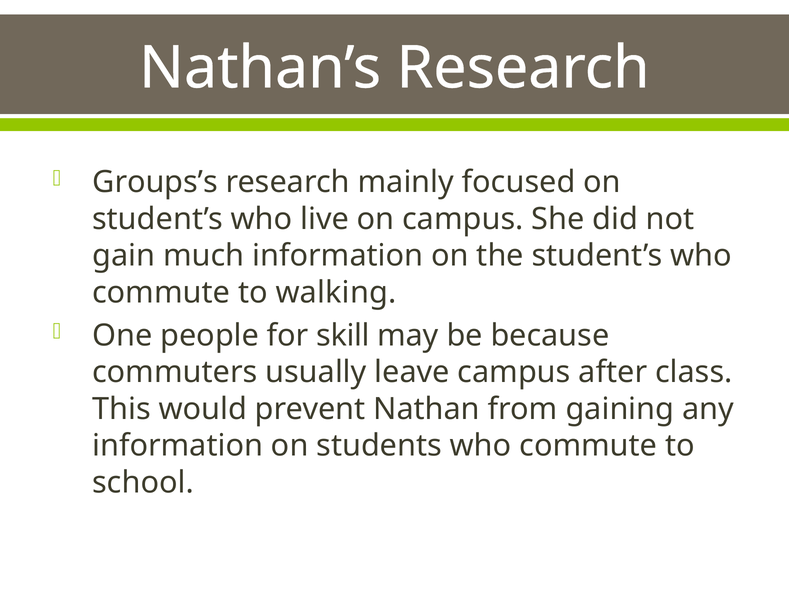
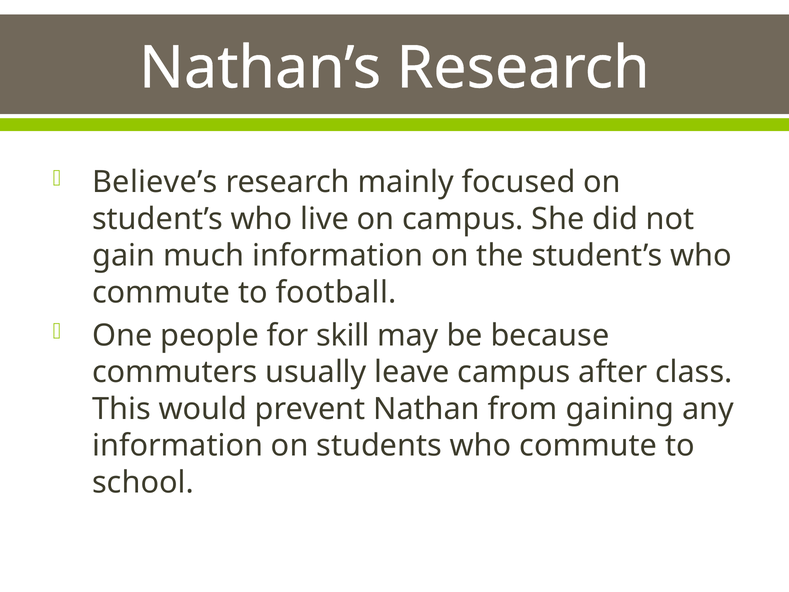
Groups’s: Groups’s -> Believe’s
walking: walking -> football
